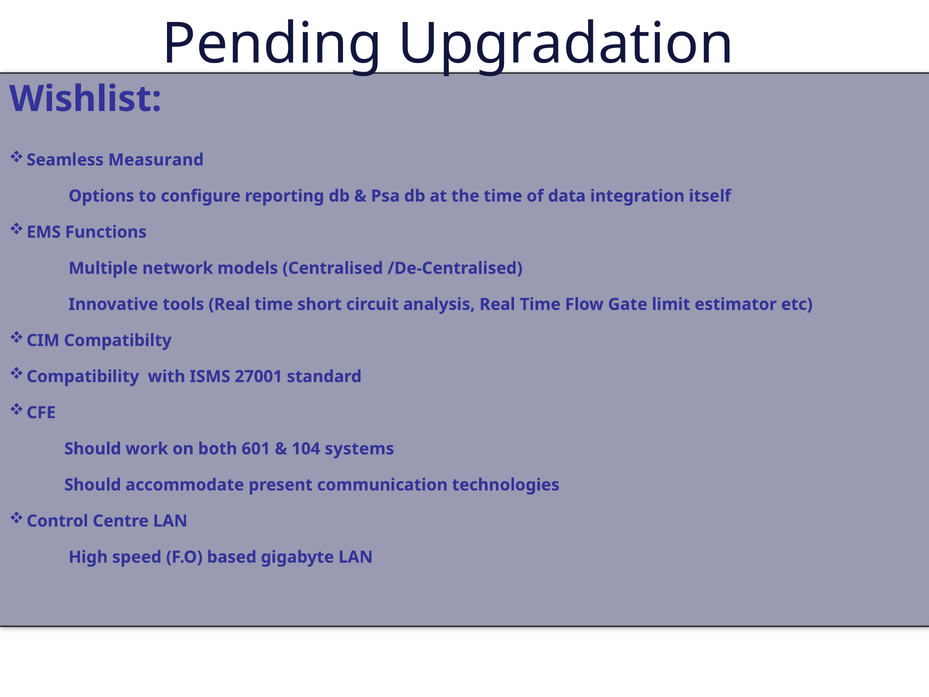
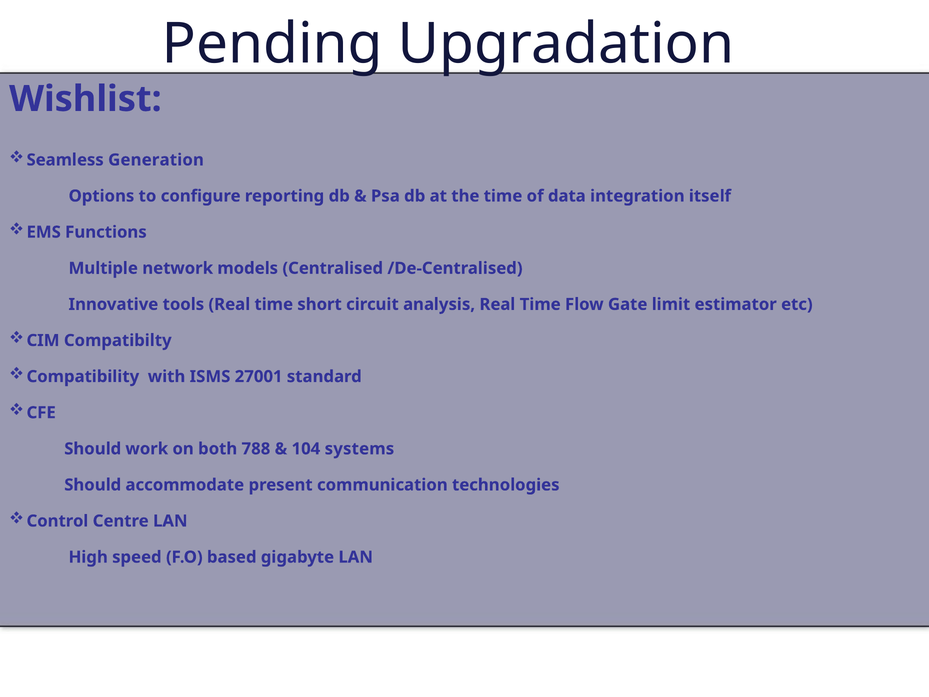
Measurand: Measurand -> Generation
601: 601 -> 788
